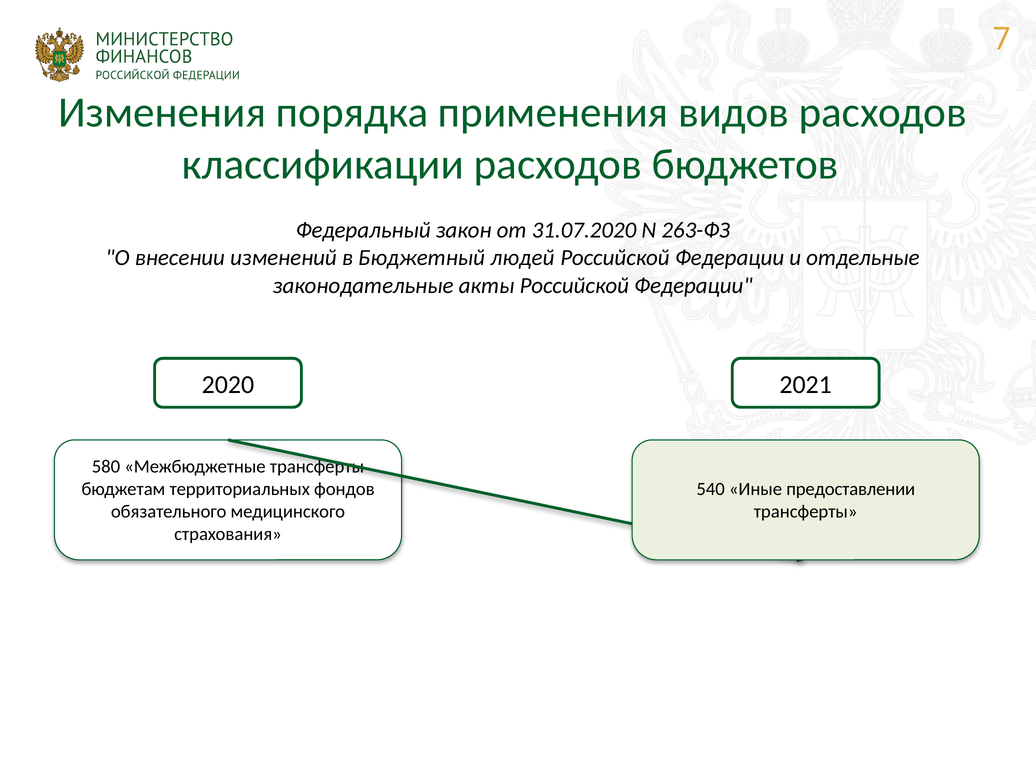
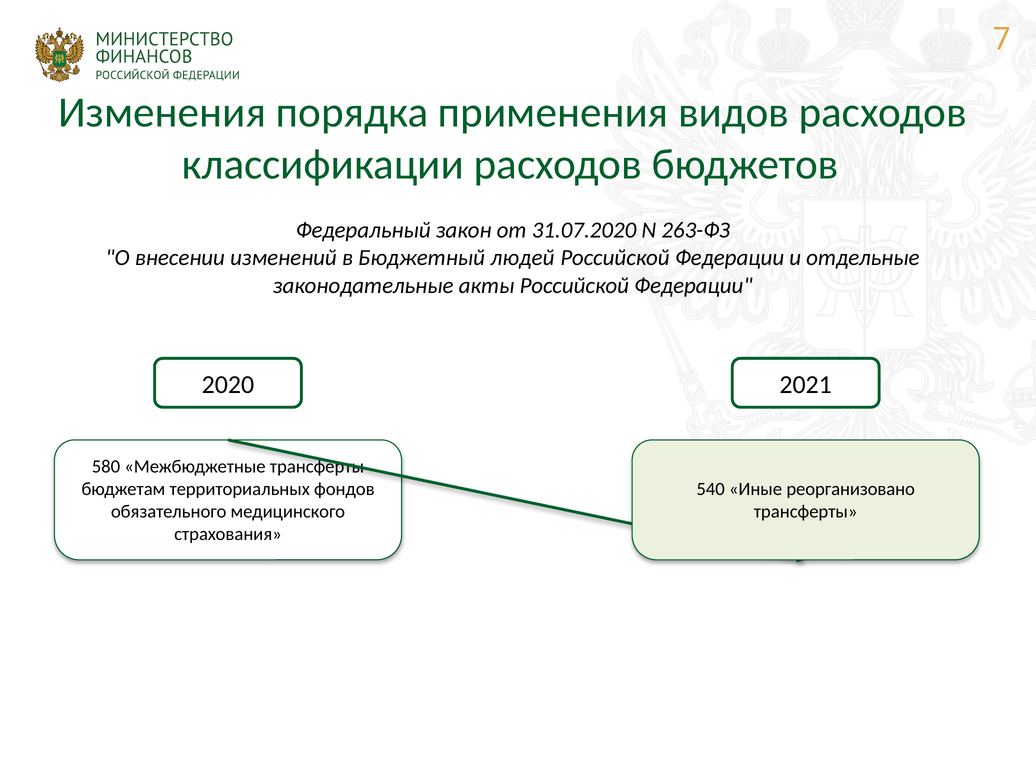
предоставлении: предоставлении -> реорганизовано
